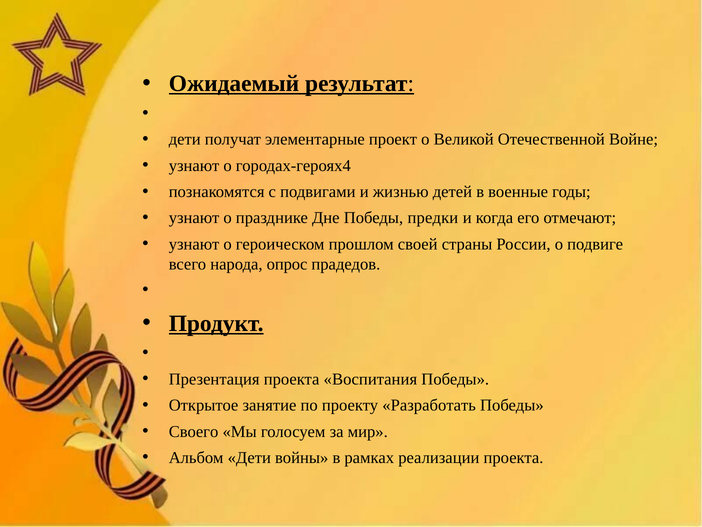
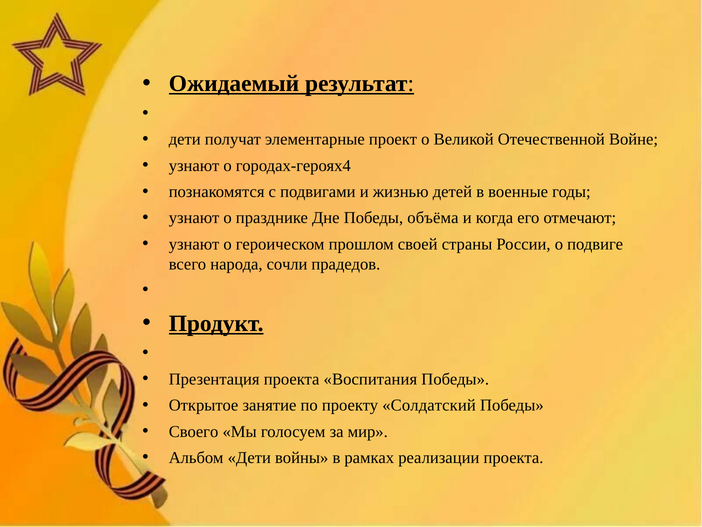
предки: предки -> объёма
опрос: опрос -> сочли
Разработать: Разработать -> Солдатский
